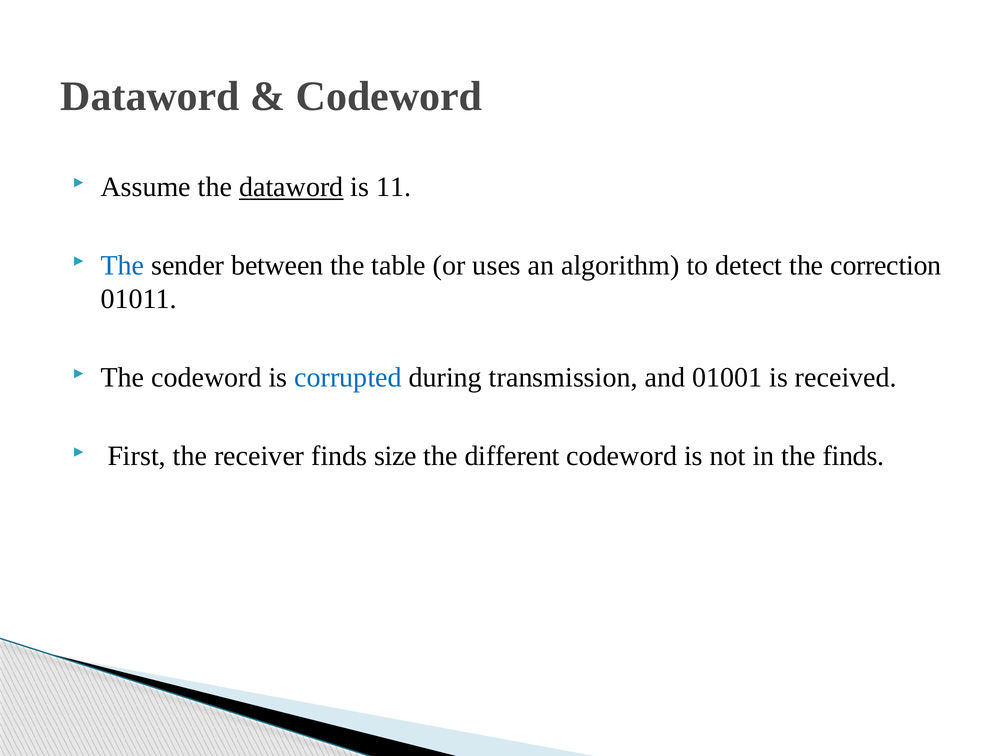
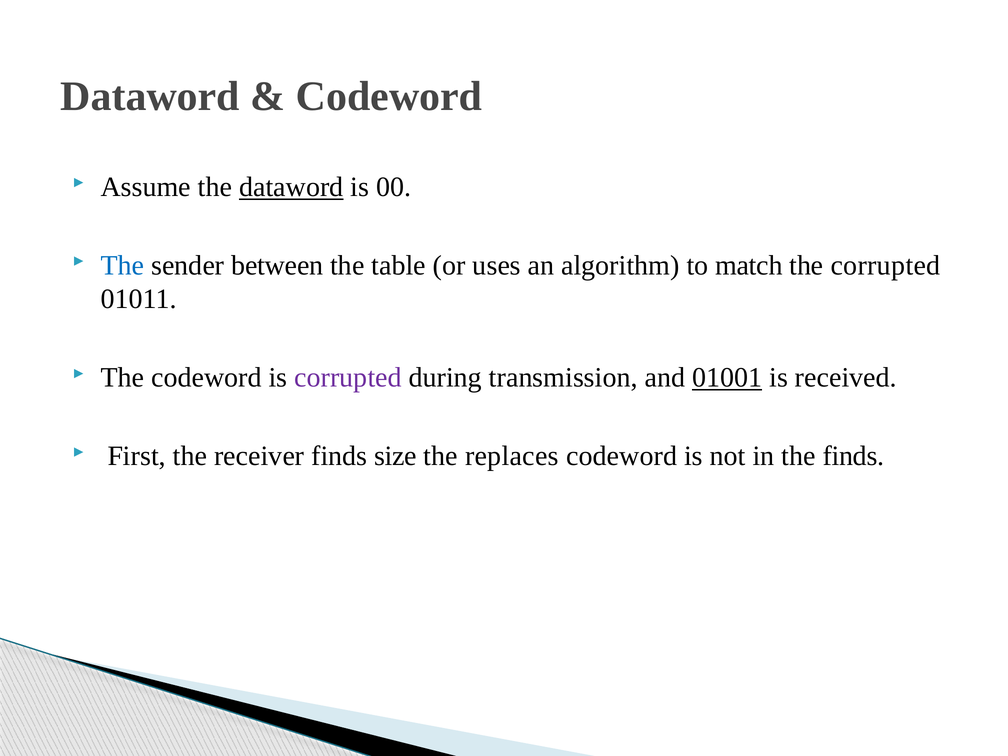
11: 11 -> 00
detect: detect -> match
the correction: correction -> corrupted
corrupted at (348, 378) colour: blue -> purple
01001 underline: none -> present
different: different -> replaces
